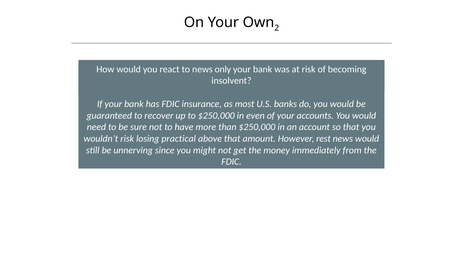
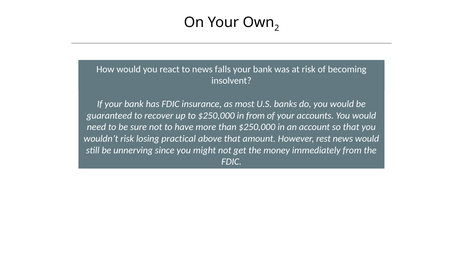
only: only -> falls
in even: even -> from
